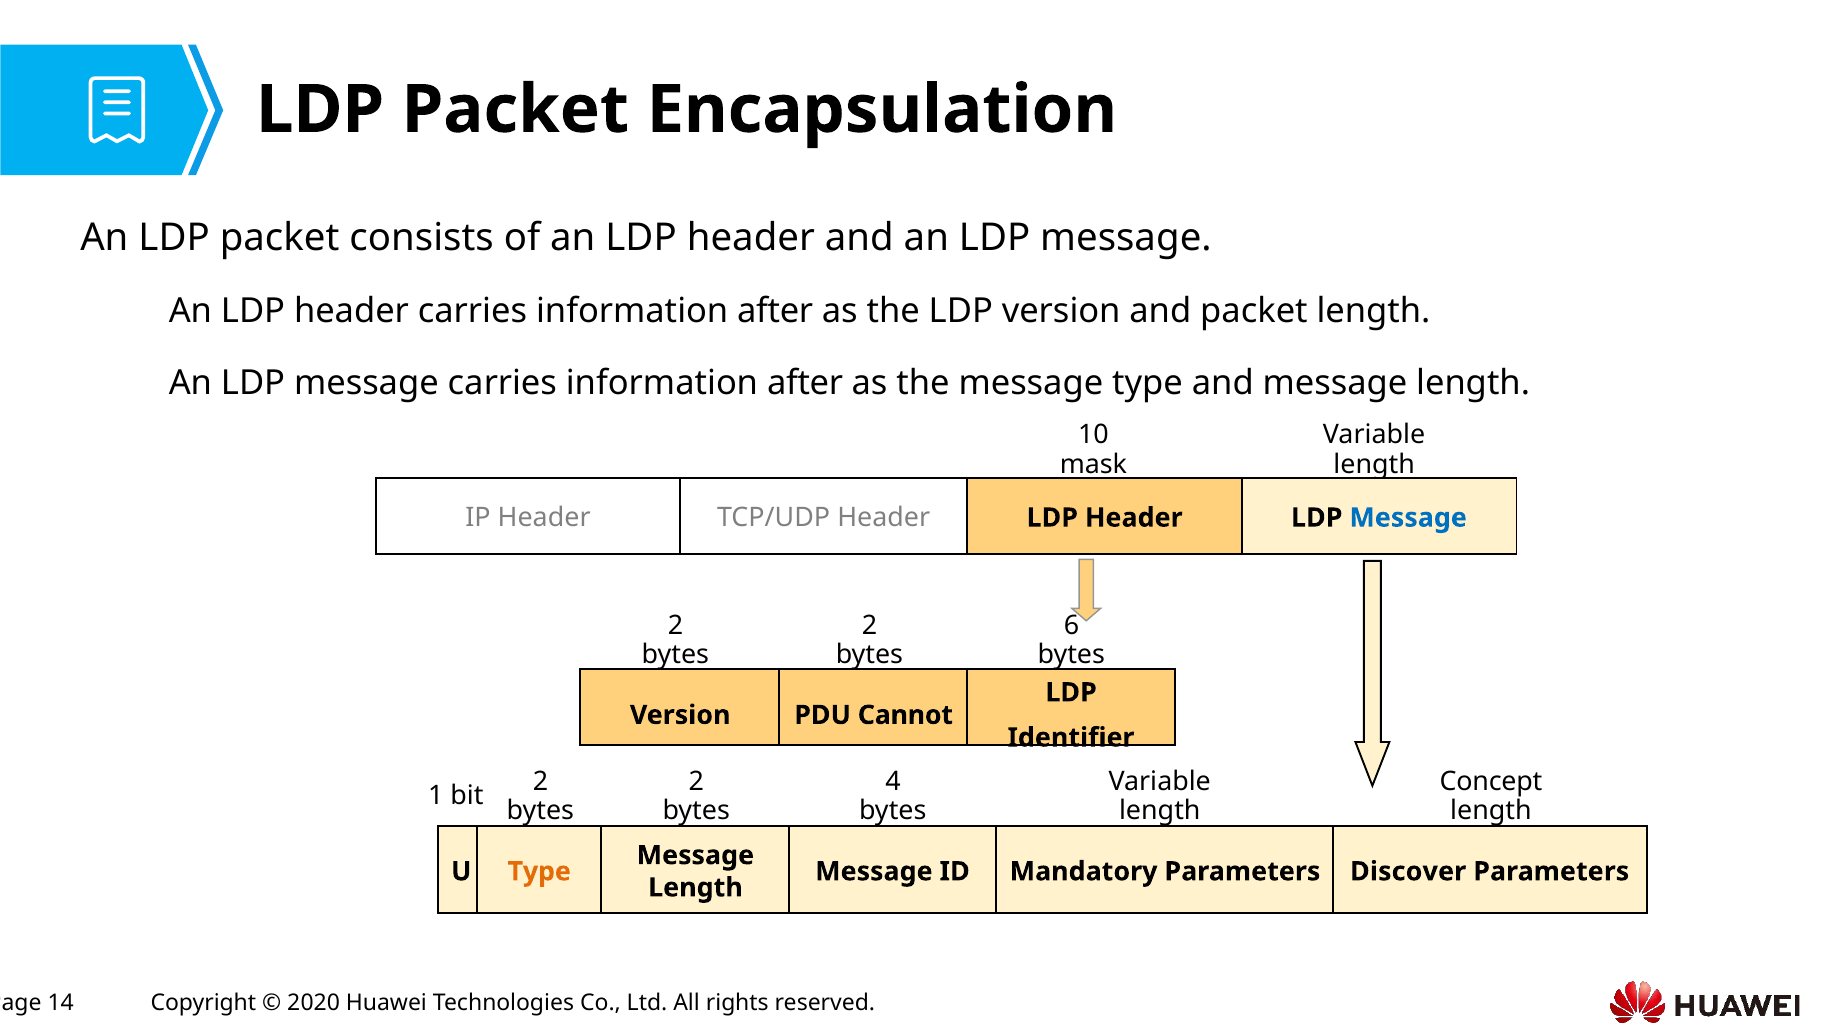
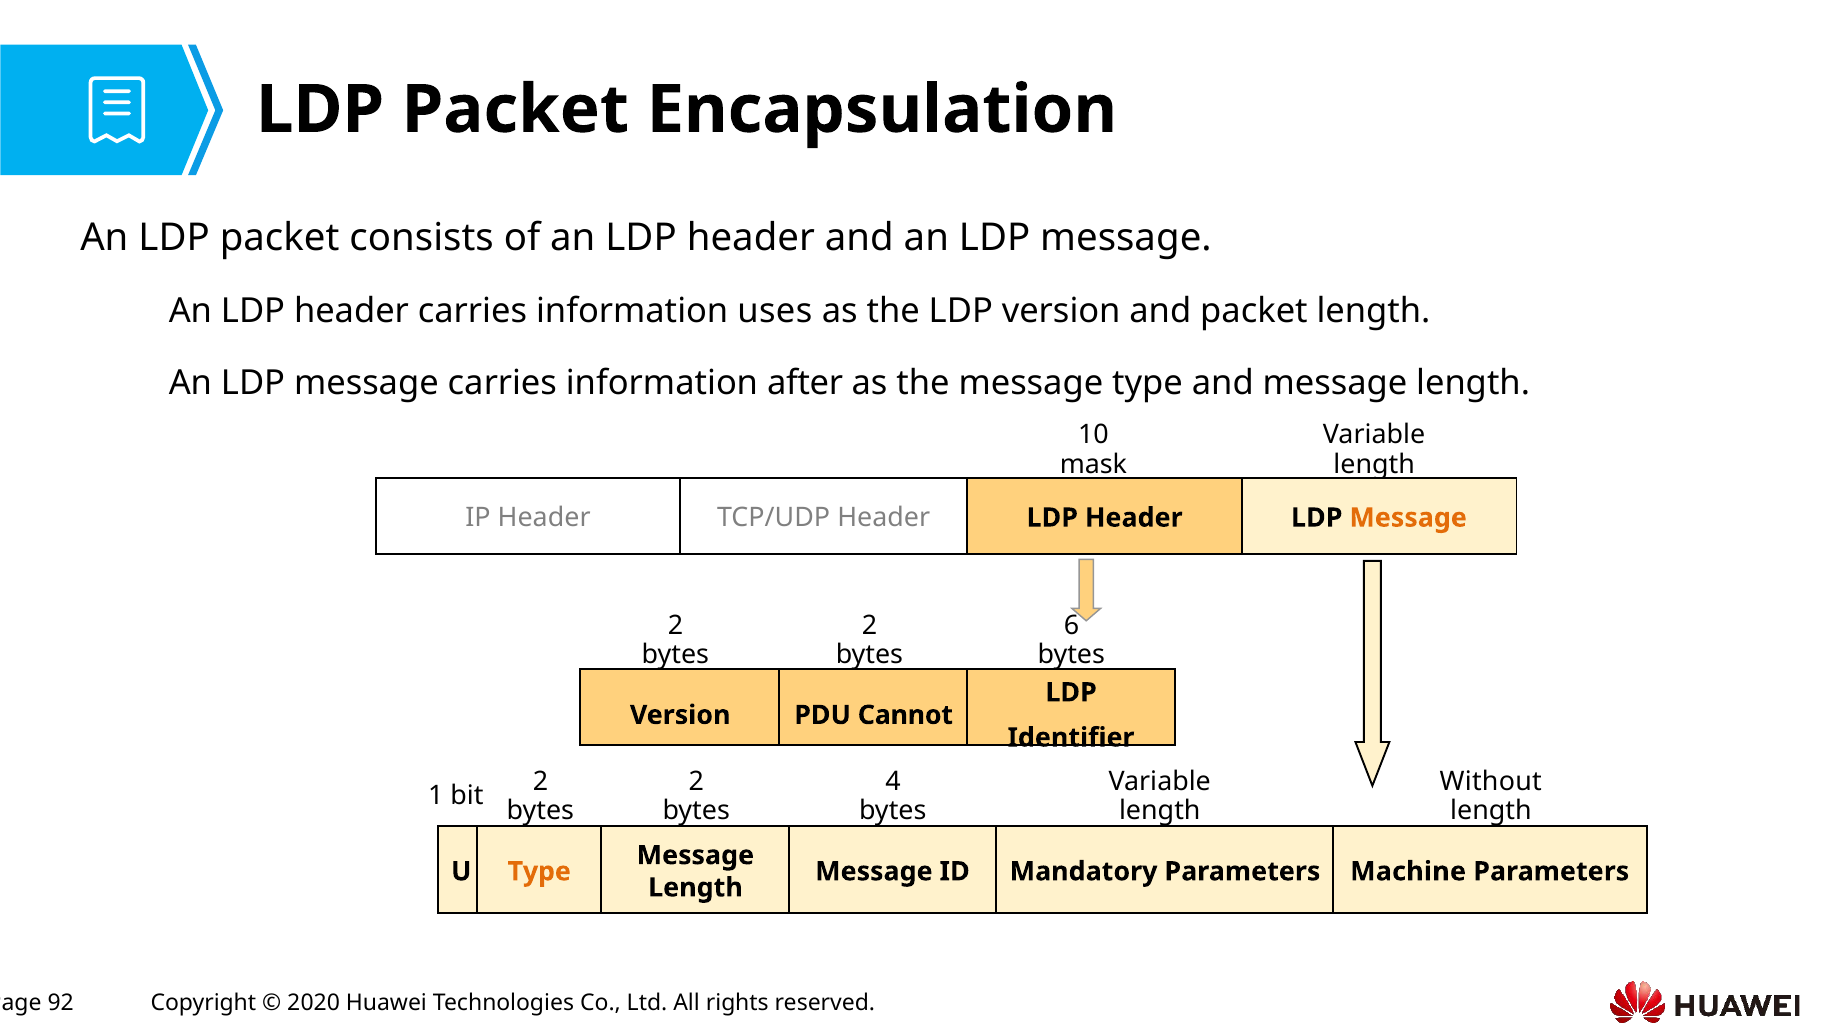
header carries information after: after -> uses
Message at (1408, 518) colour: blue -> orange
Concept: Concept -> Without
Discover: Discover -> Machine
14: 14 -> 92
